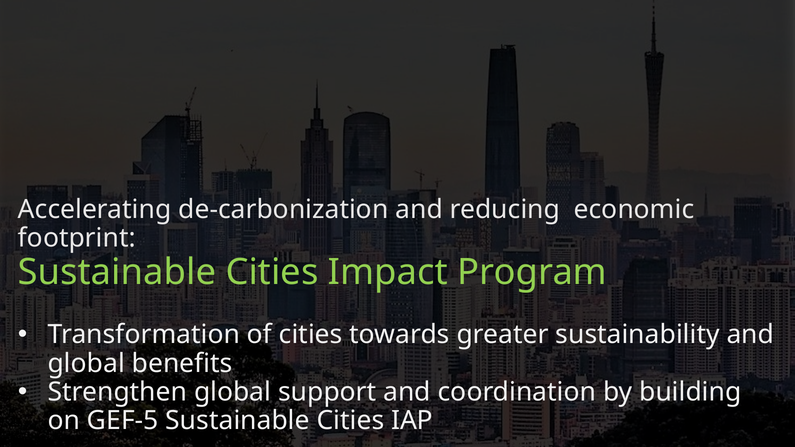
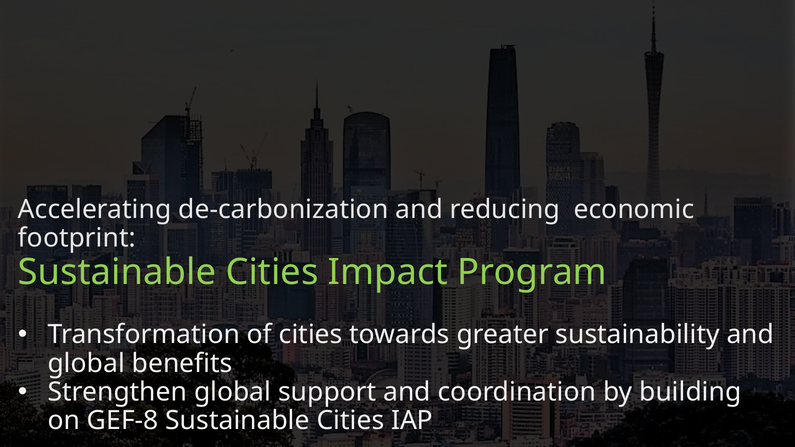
GEF-5: GEF-5 -> GEF-8
